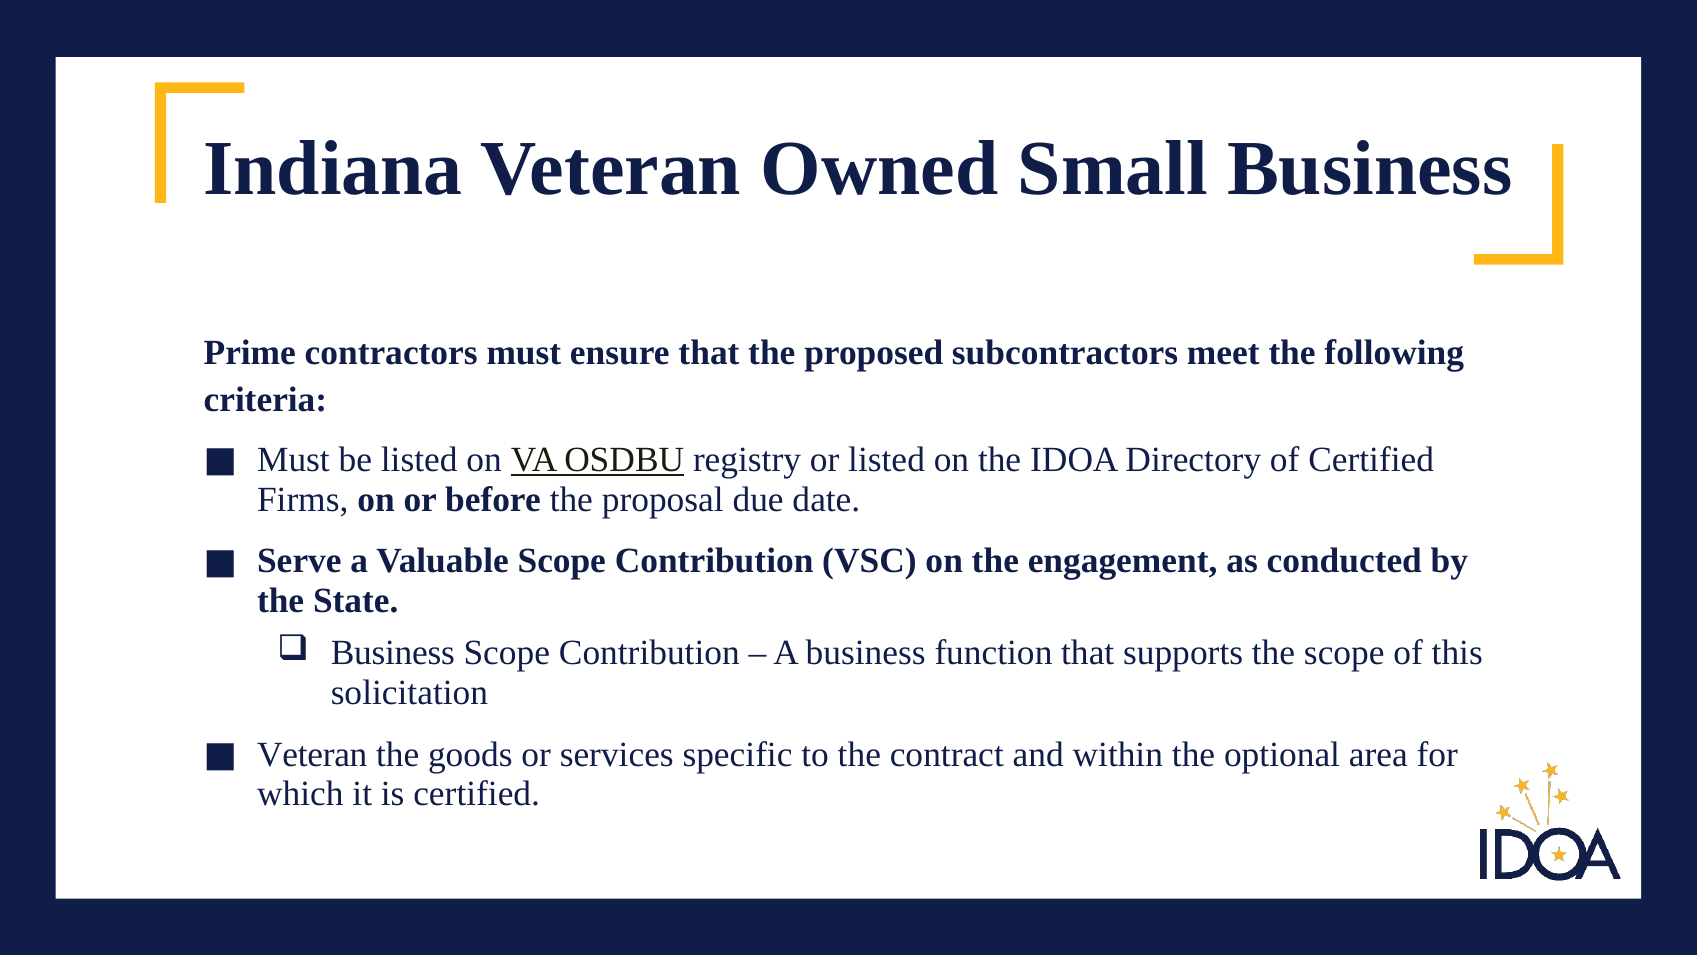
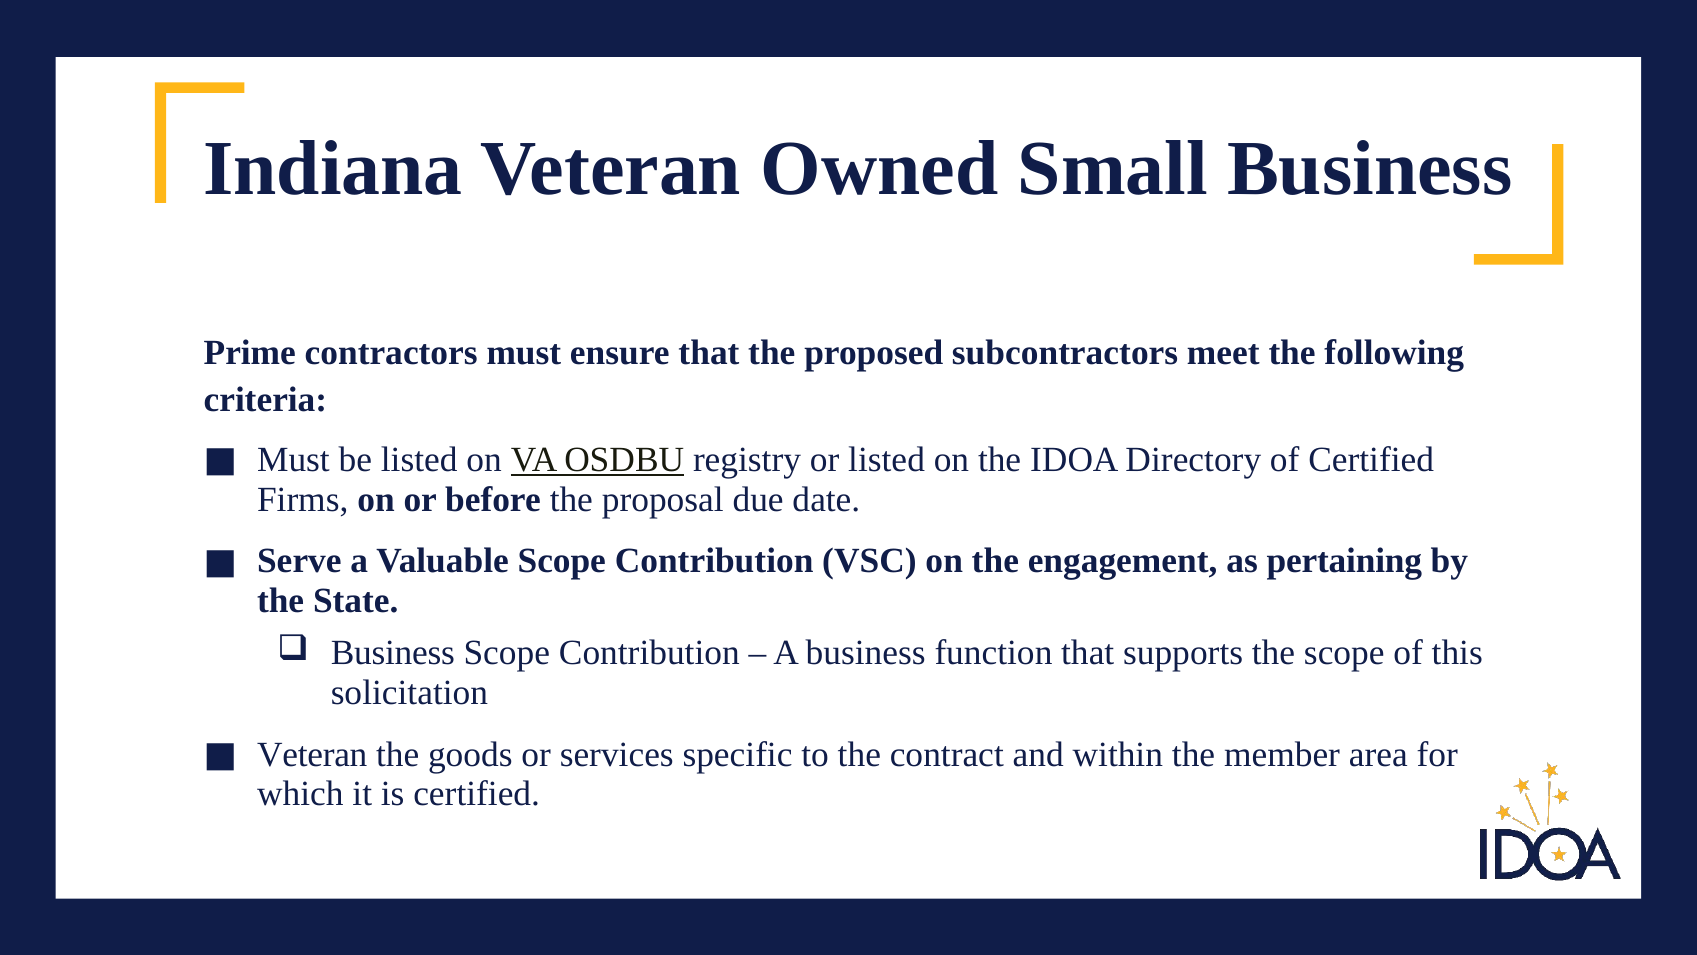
conducted: conducted -> pertaining
optional: optional -> member
